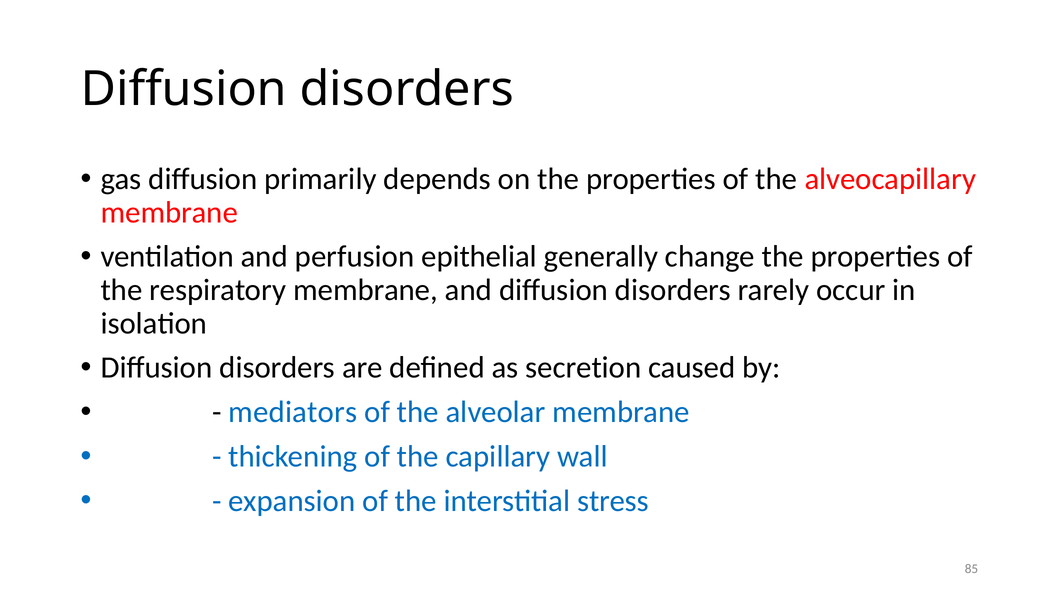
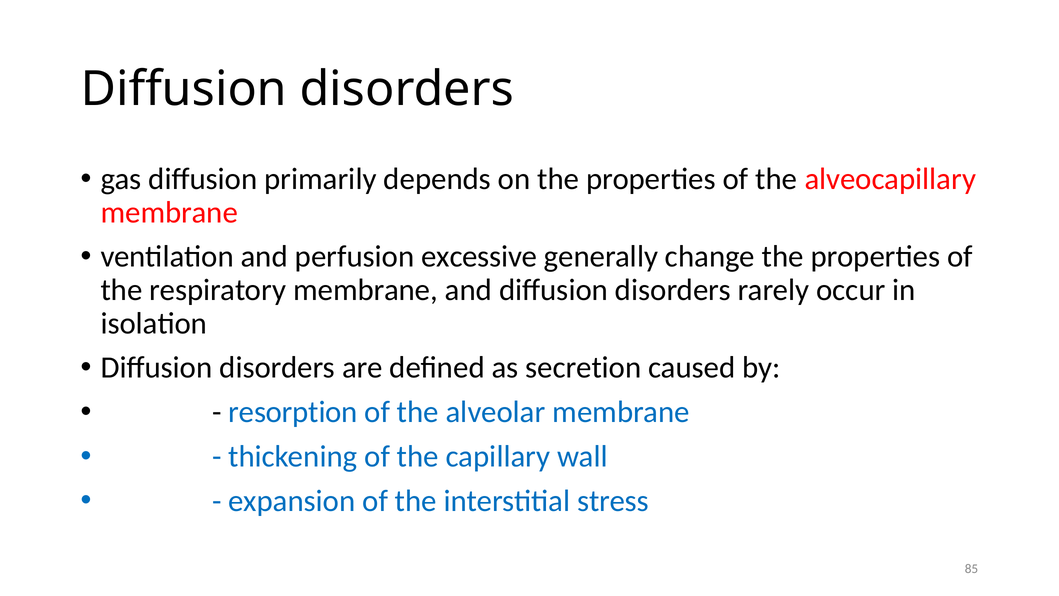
epithelial: epithelial -> excessive
mediators: mediators -> resorption
